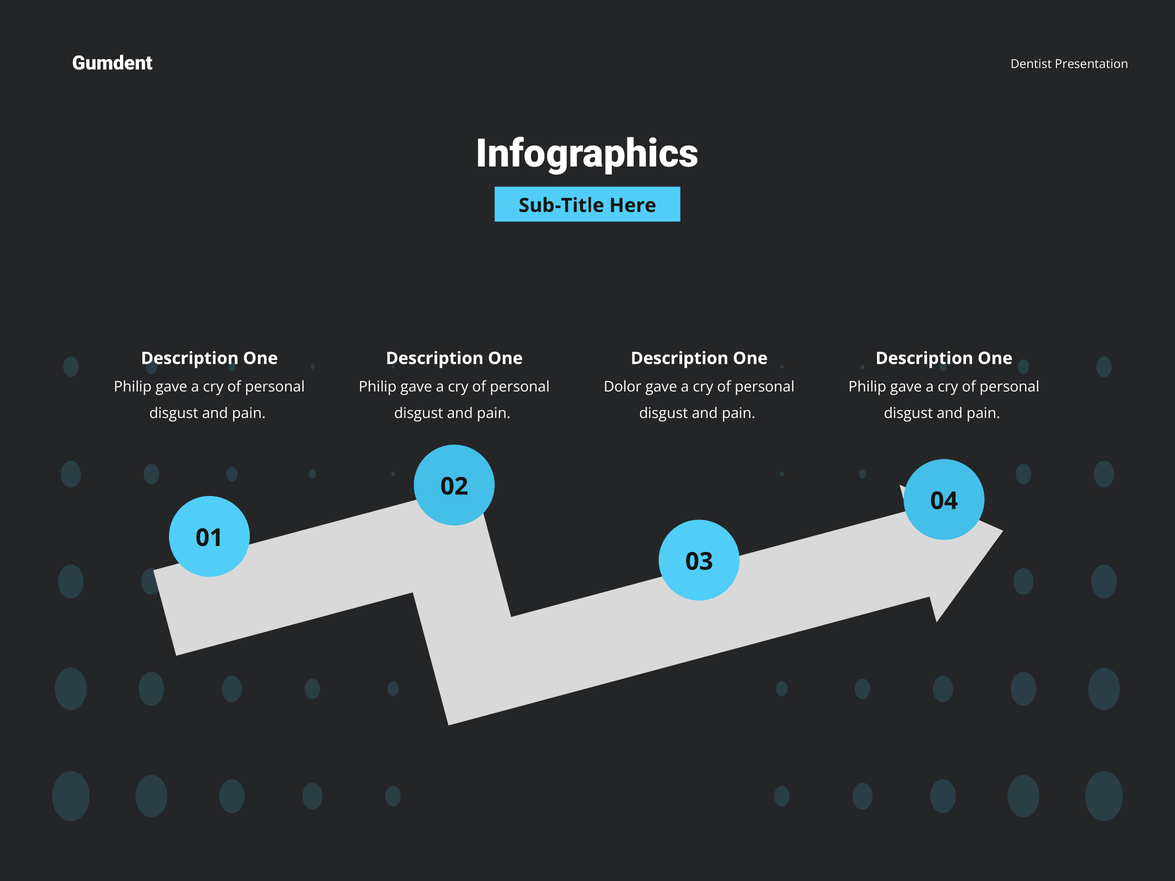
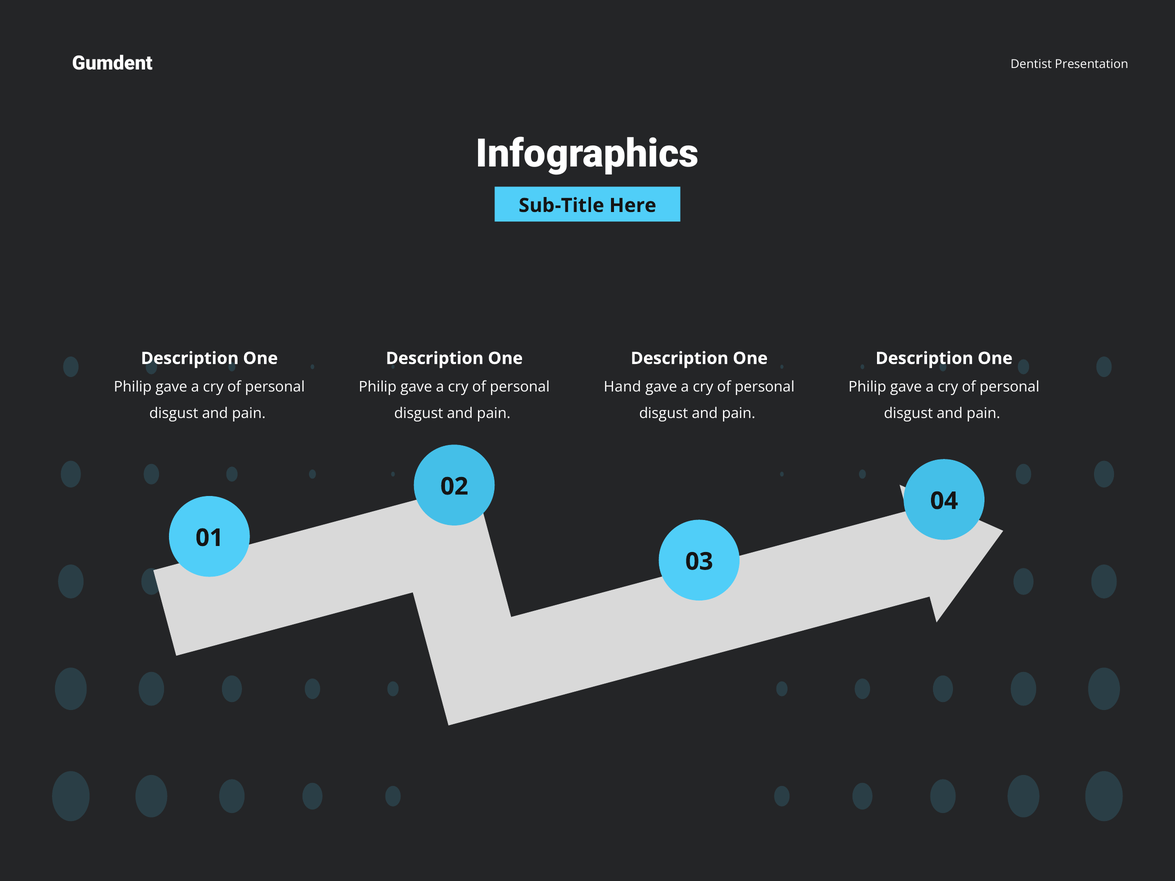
Dolor: Dolor -> Hand
